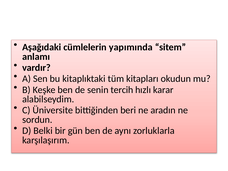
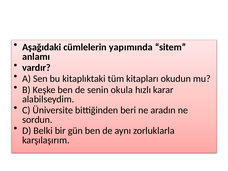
tercih: tercih -> okula
